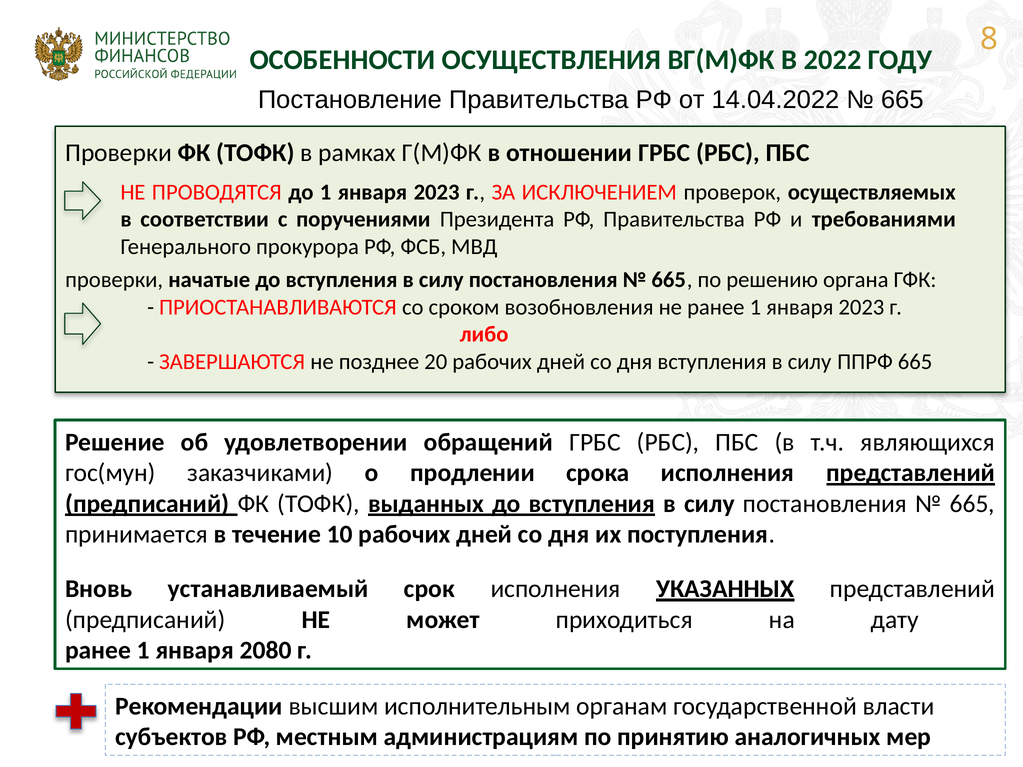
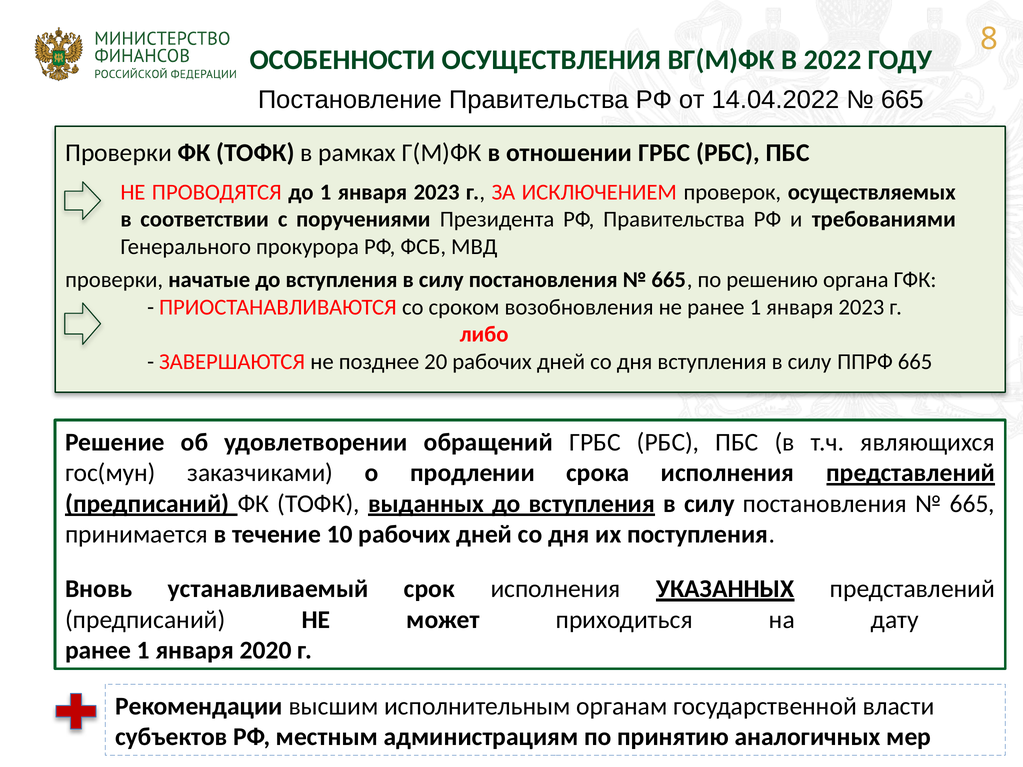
2080: 2080 -> 2020
